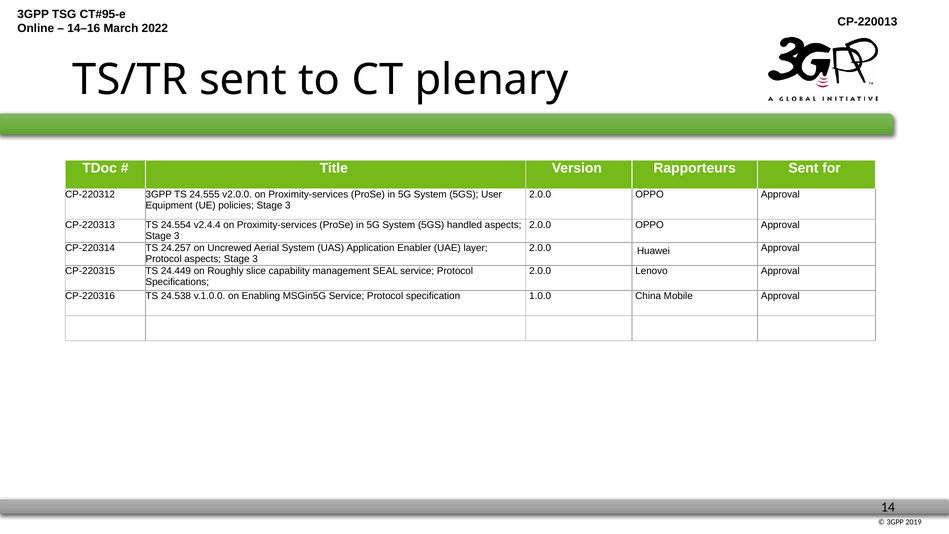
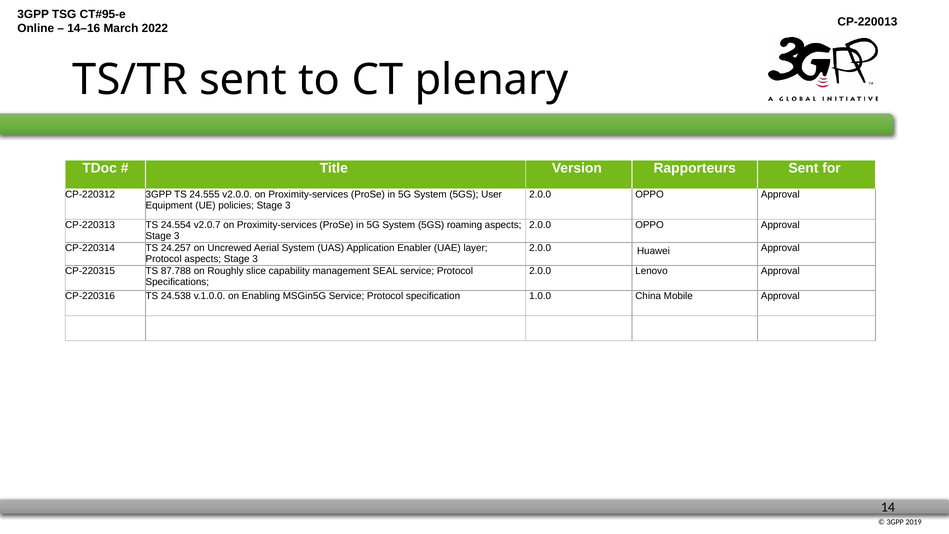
v2.4.4: v2.4.4 -> v2.0.7
handled: handled -> roaming
24.449: 24.449 -> 87.788
